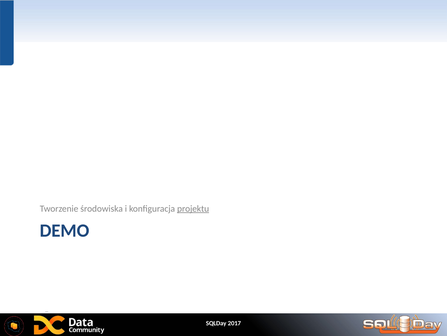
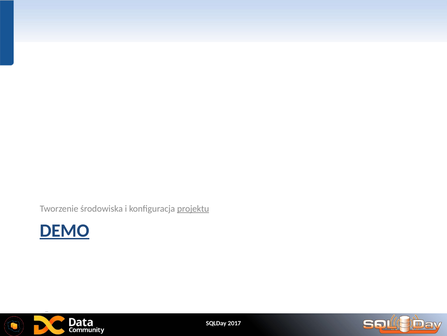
DEMO underline: none -> present
